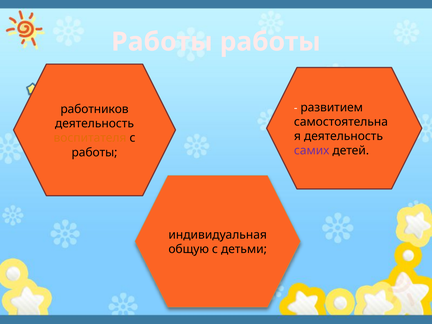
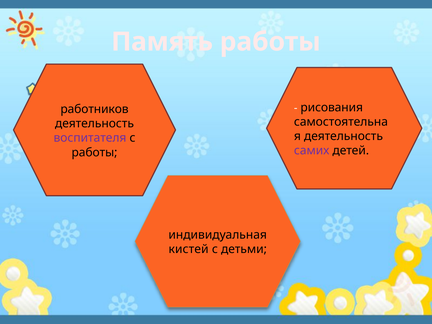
Работы at (162, 42): Работы -> Память
развитием: развитием -> рисования
воспитателя colour: orange -> purple
общую: общую -> кистей
